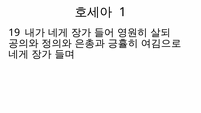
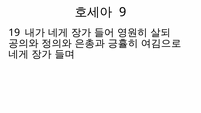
1: 1 -> 9
